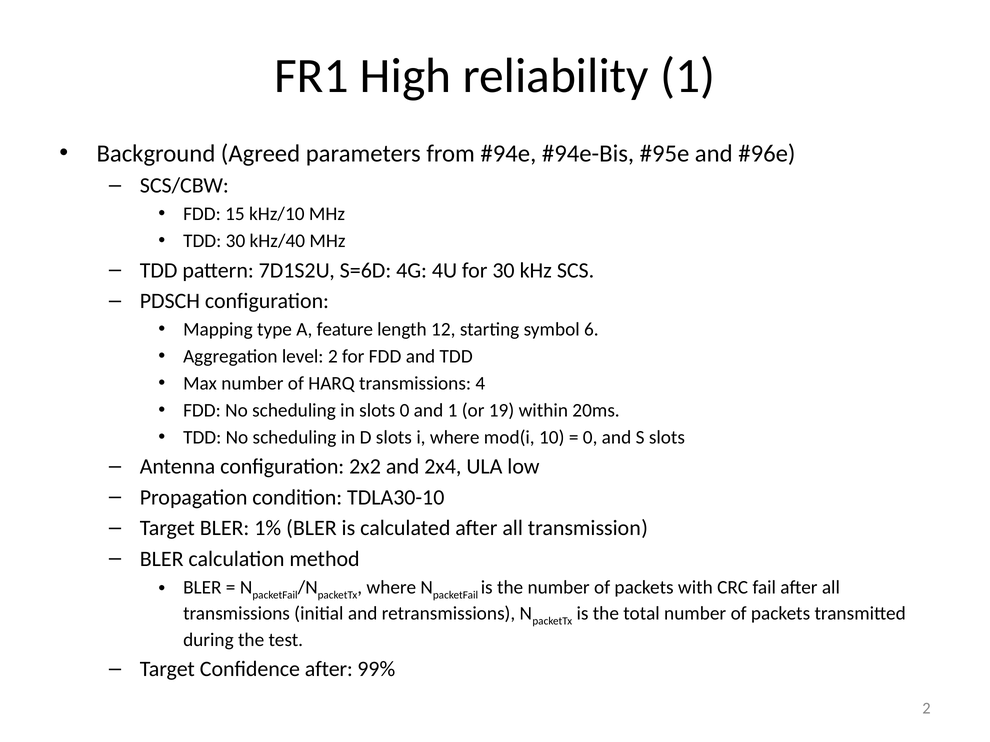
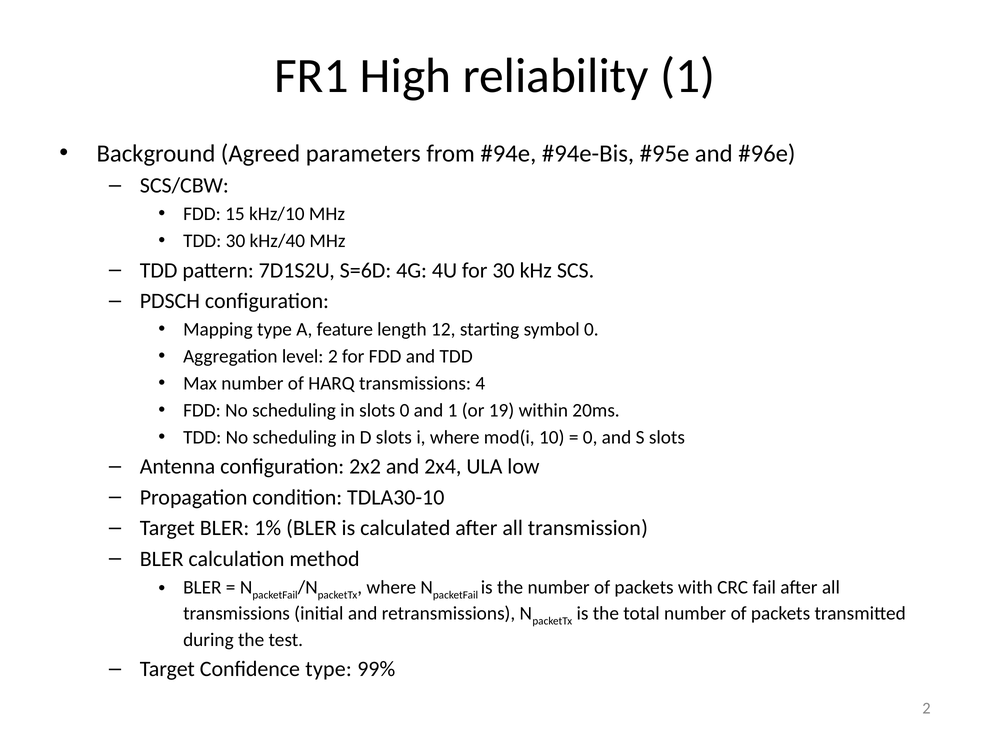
symbol 6: 6 -> 0
Confidence after: after -> type
